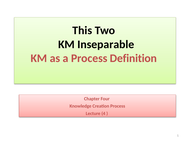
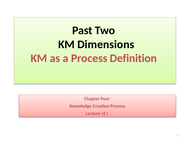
This: This -> Past
Inseparable: Inseparable -> Dimensions
